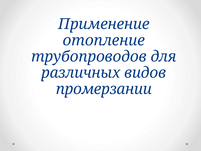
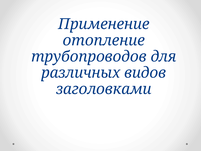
промерзании: промерзании -> заголовками
